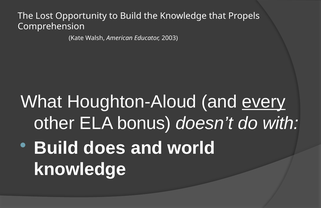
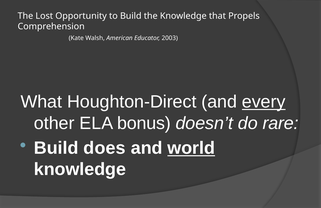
Houghton-Aloud: Houghton-Aloud -> Houghton-Direct
with: with -> rare
world underline: none -> present
